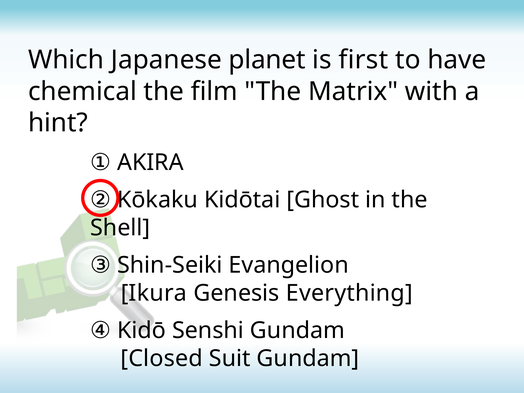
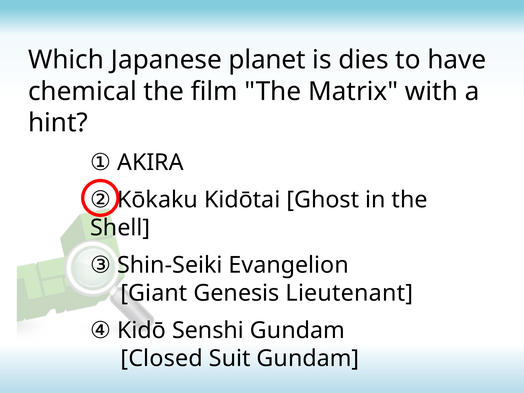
first: first -> dies
Ikura: Ikura -> Giant
Everything: Everything -> Lieutenant
